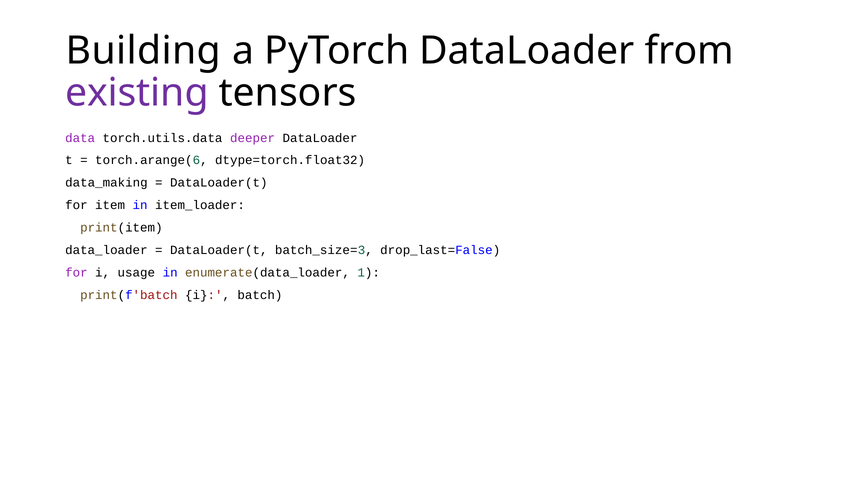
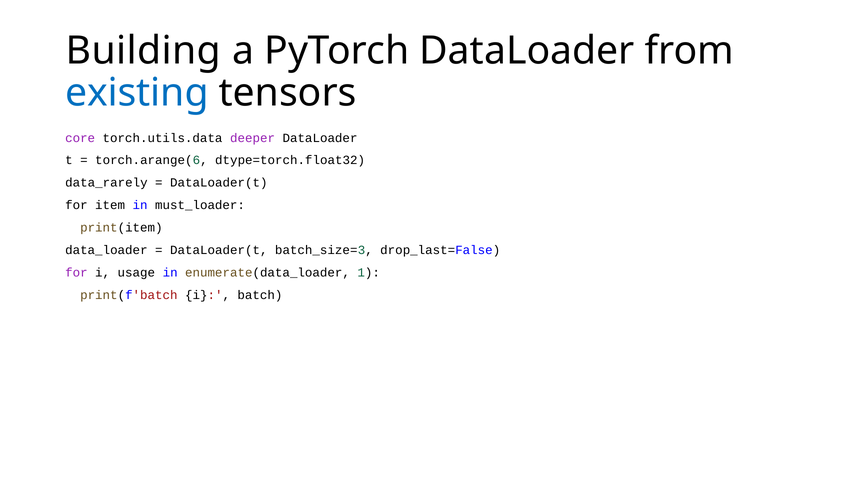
existing colour: purple -> blue
data: data -> core
data_making: data_making -> data_rarely
item_loader: item_loader -> must_loader
